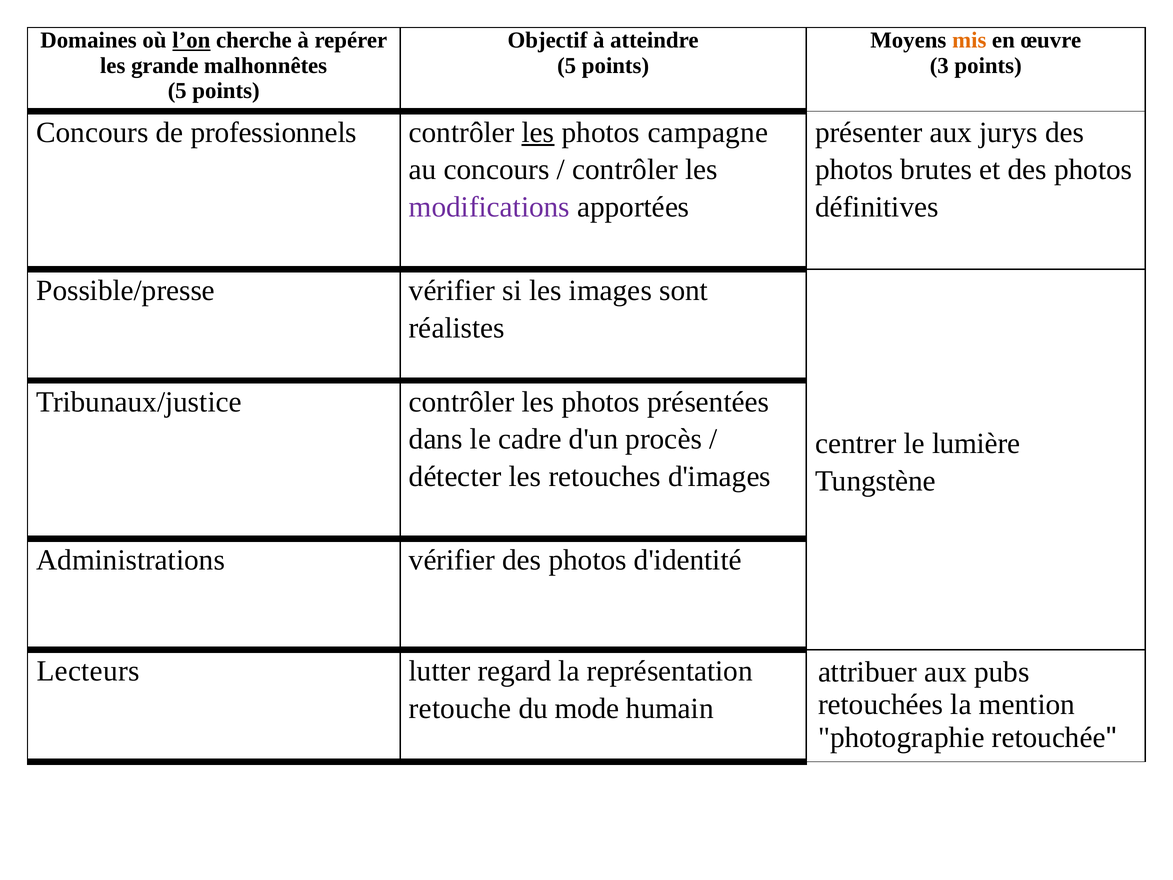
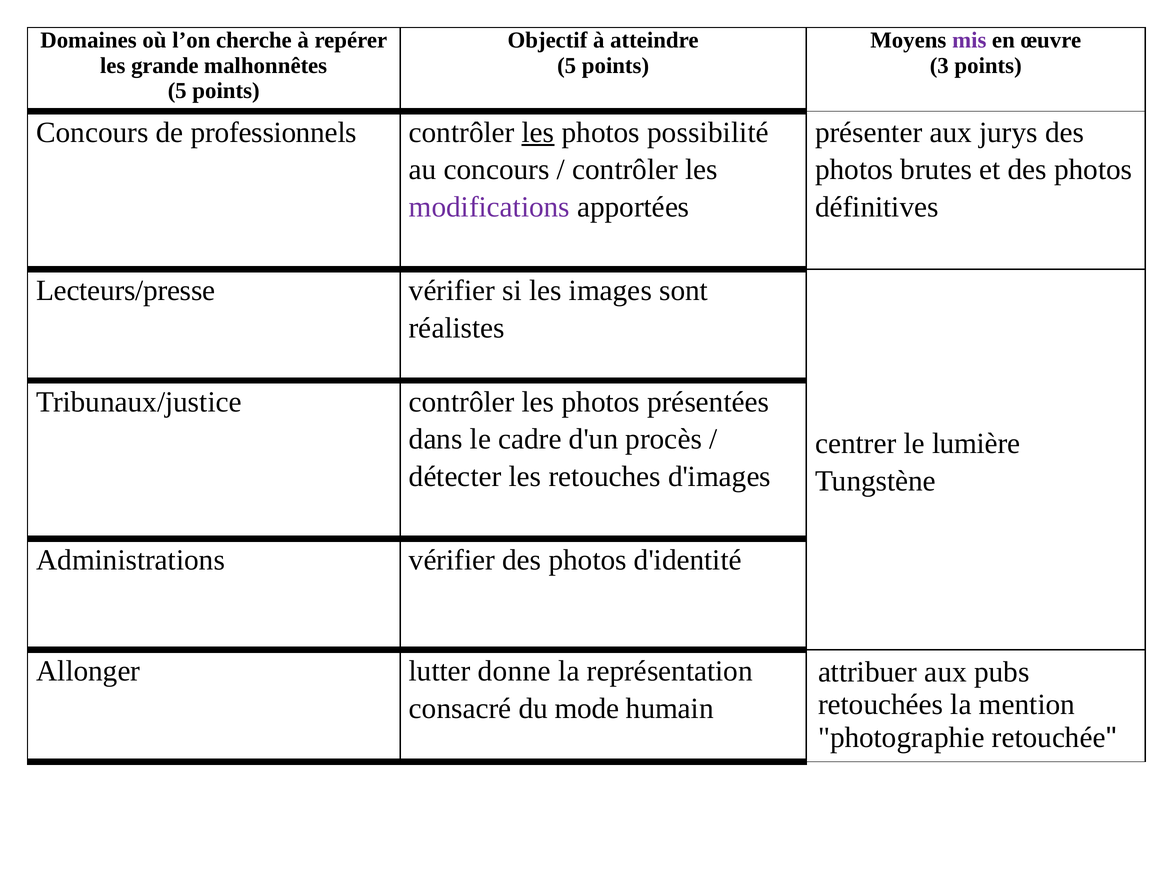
l’on underline: present -> none
mis colour: orange -> purple
campagne: campagne -> possibilité
Possible/presse: Possible/presse -> Lecteurs/presse
Lecteurs: Lecteurs -> Allonger
regard: regard -> donne
retouche: retouche -> consacré
